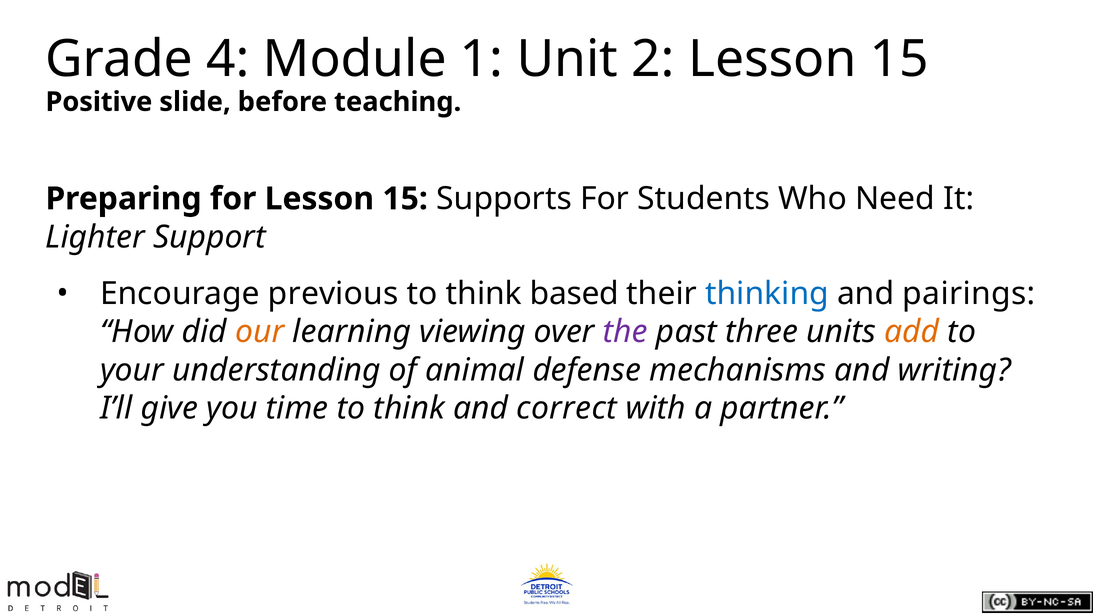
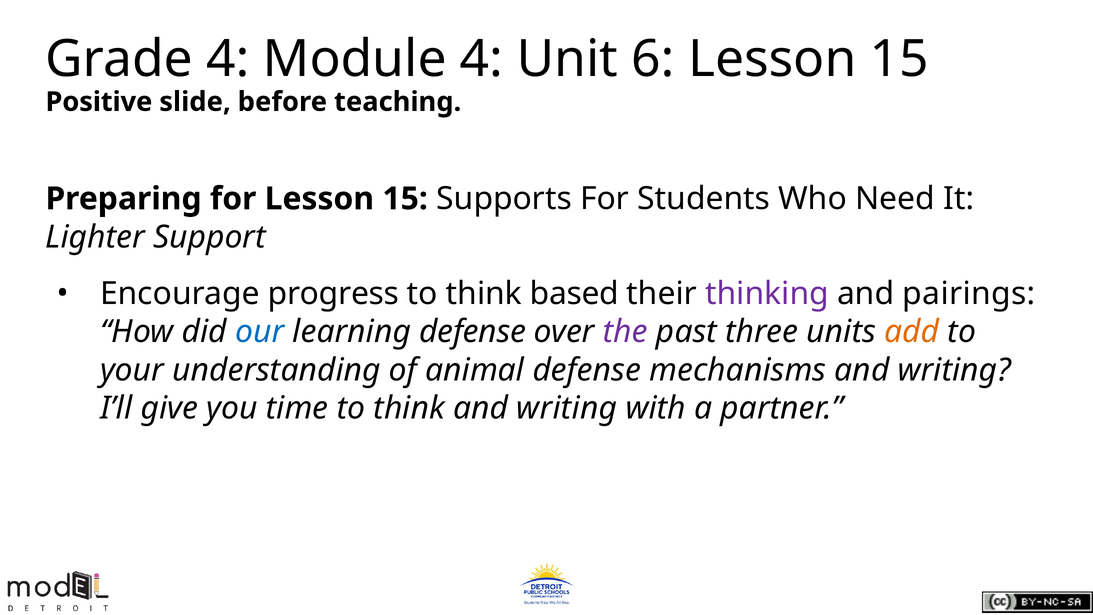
Module 1: 1 -> 4
2: 2 -> 6
previous: previous -> progress
thinking colour: blue -> purple
our colour: orange -> blue
learning viewing: viewing -> defense
think and correct: correct -> writing
